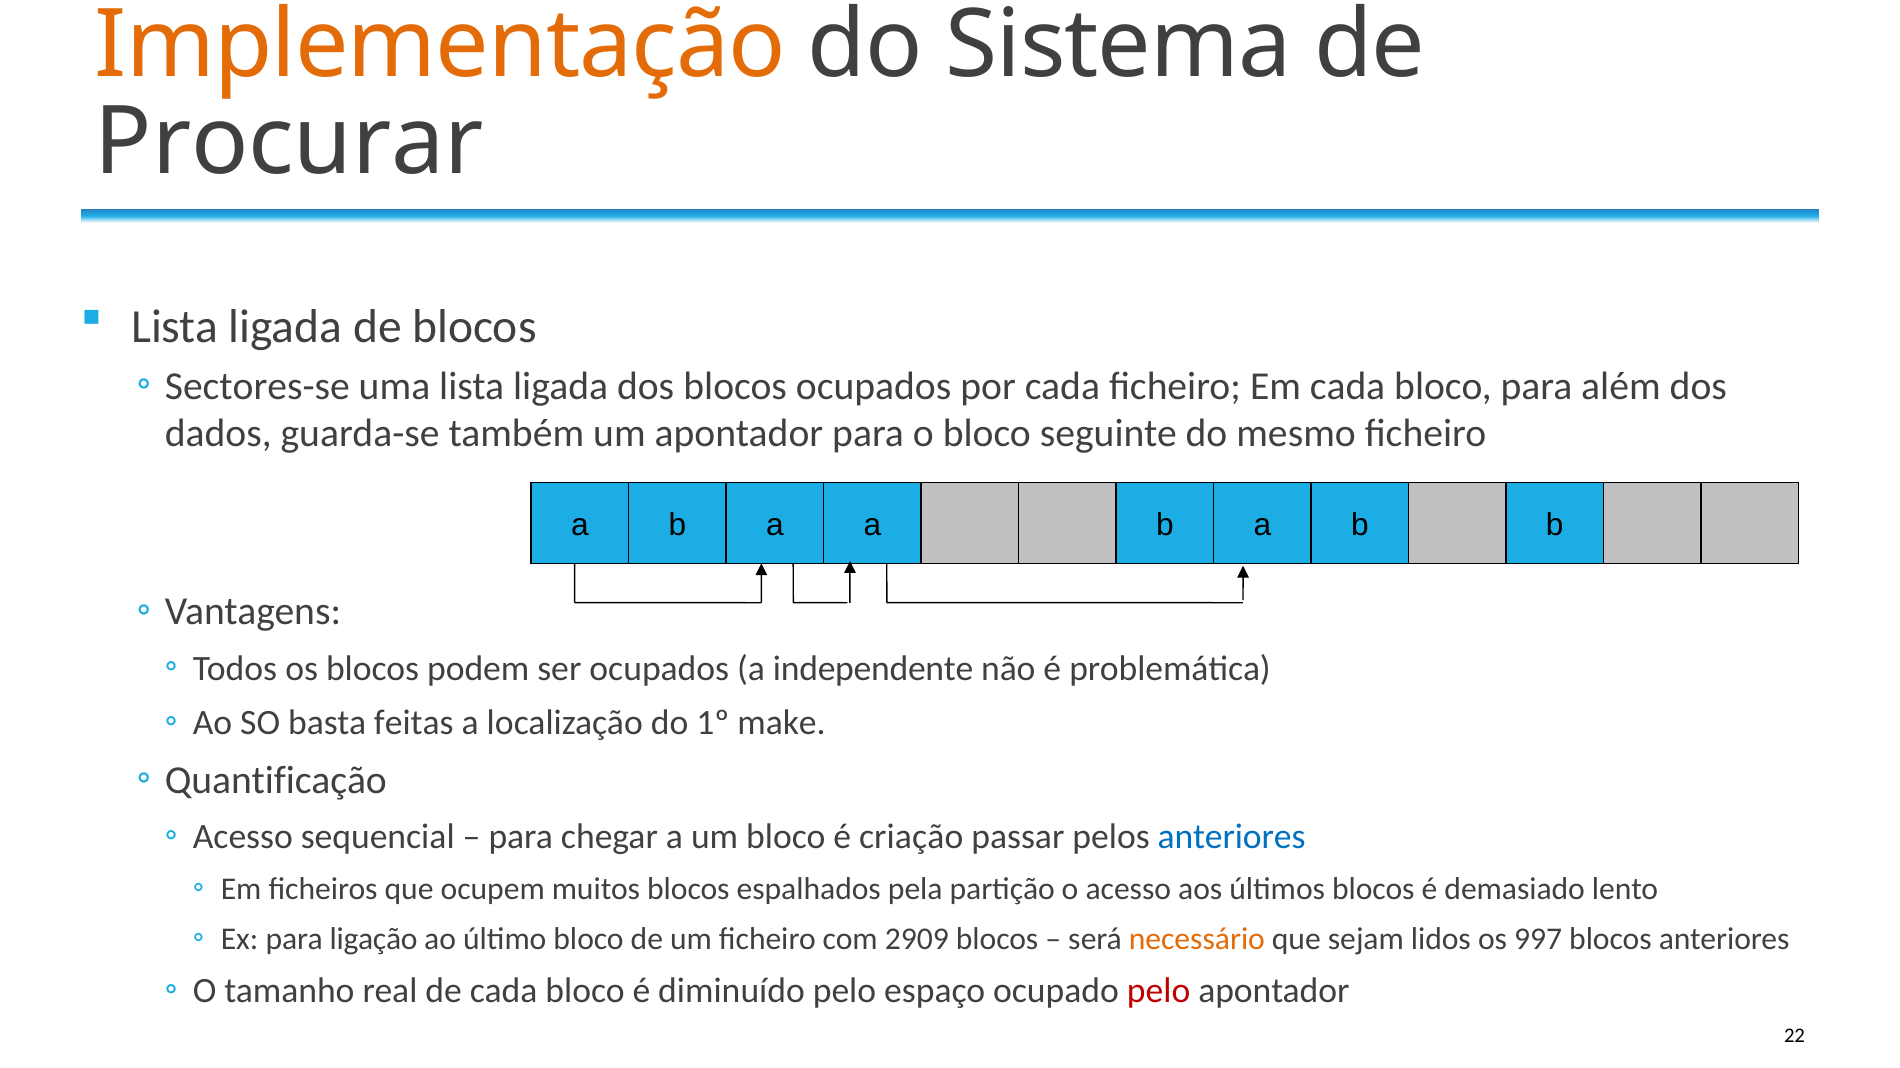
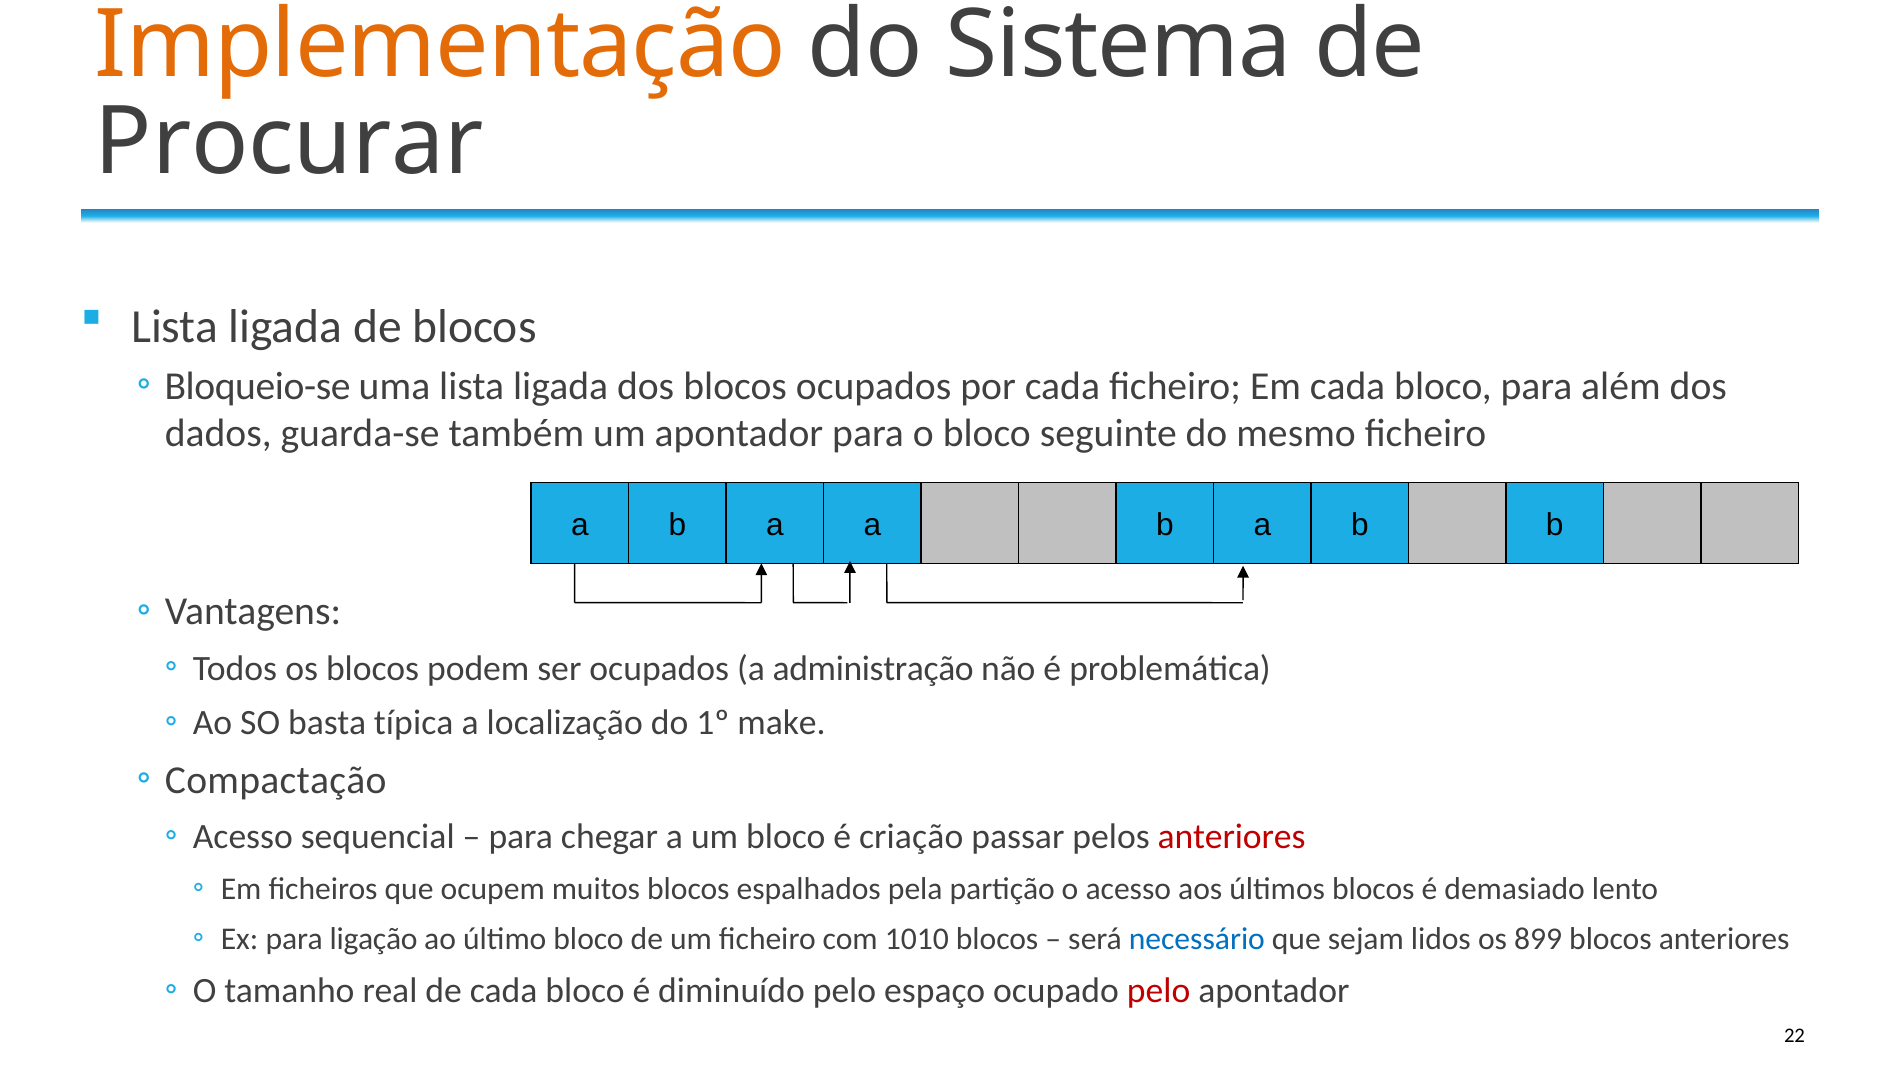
Sectores-se: Sectores-se -> Bloqueio-se
independente: independente -> administração
feitas: feitas -> típica
Quantificação: Quantificação -> Compactação
anteriores at (1232, 837) colour: blue -> red
2909: 2909 -> 1010
necessário colour: orange -> blue
997: 997 -> 899
